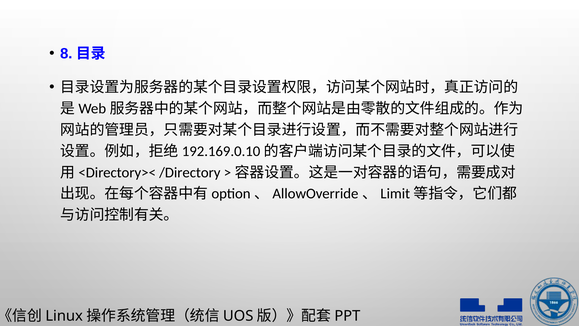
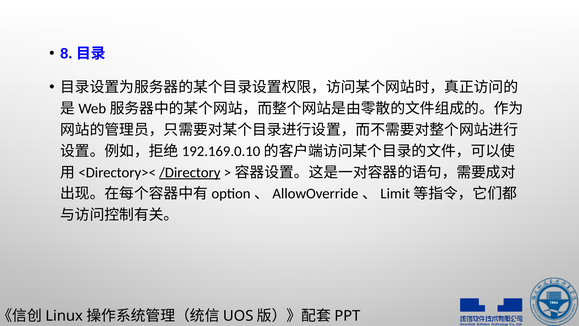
/Directory underline: none -> present
